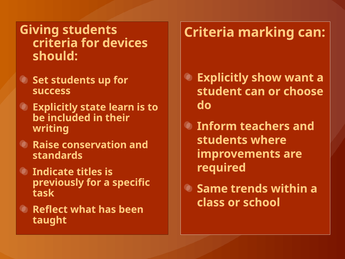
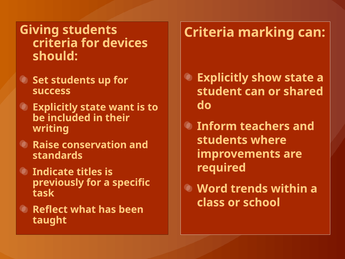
show want: want -> state
choose: choose -> shared
learn: learn -> want
Same: Same -> Word
